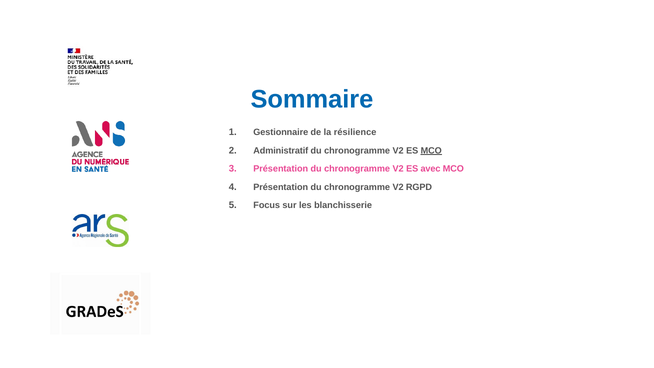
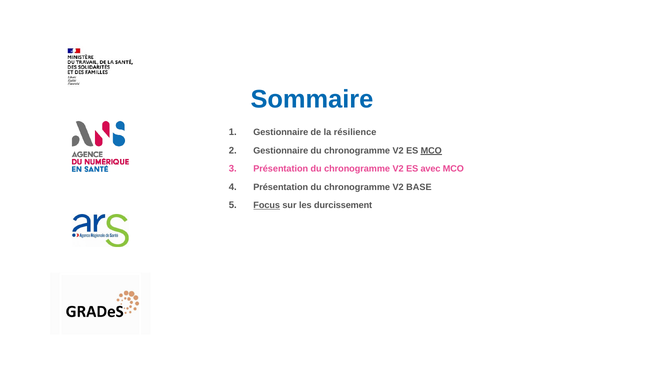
Administratif at (281, 151): Administratif -> Gestionnaire
RGPD: RGPD -> BASE
Focus underline: none -> present
blanchisserie: blanchisserie -> durcissement
